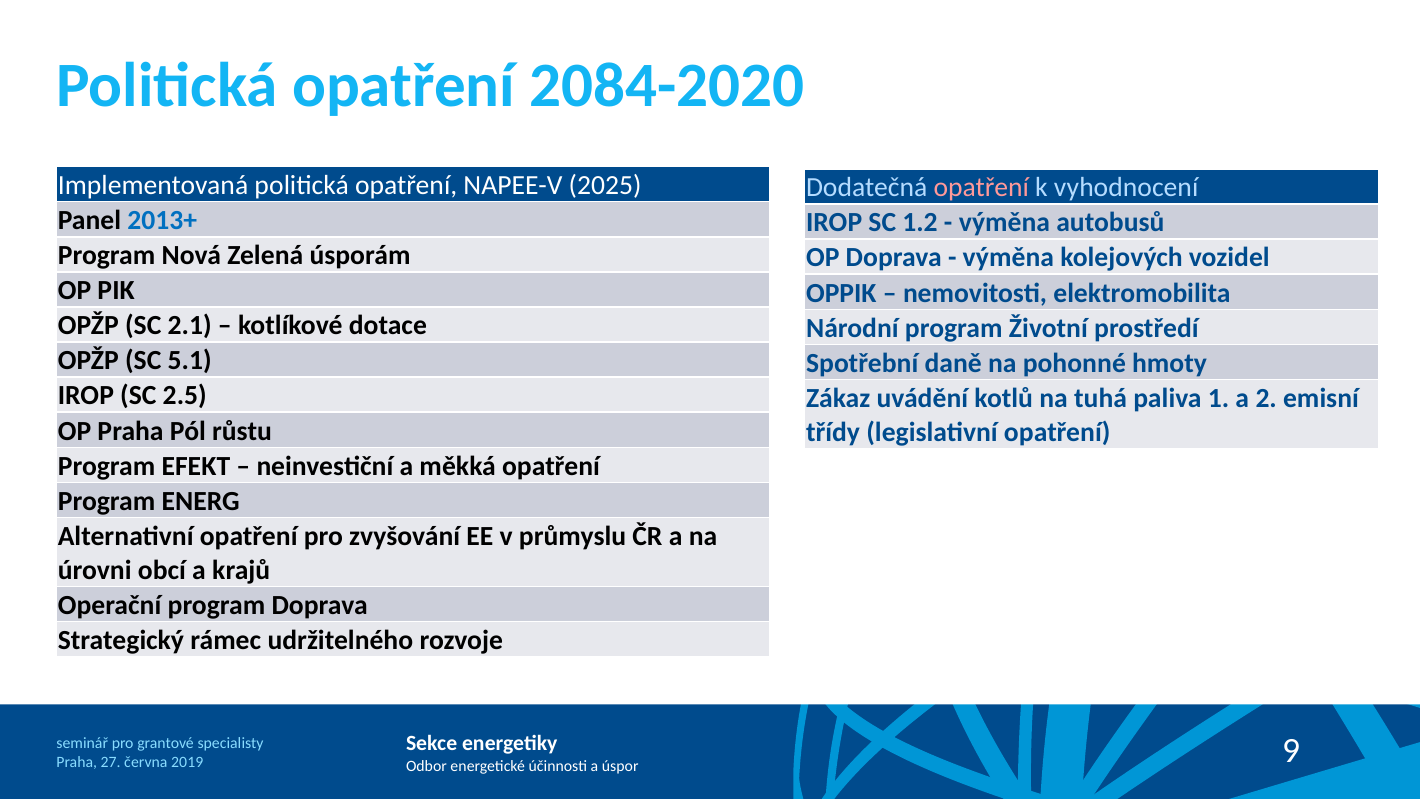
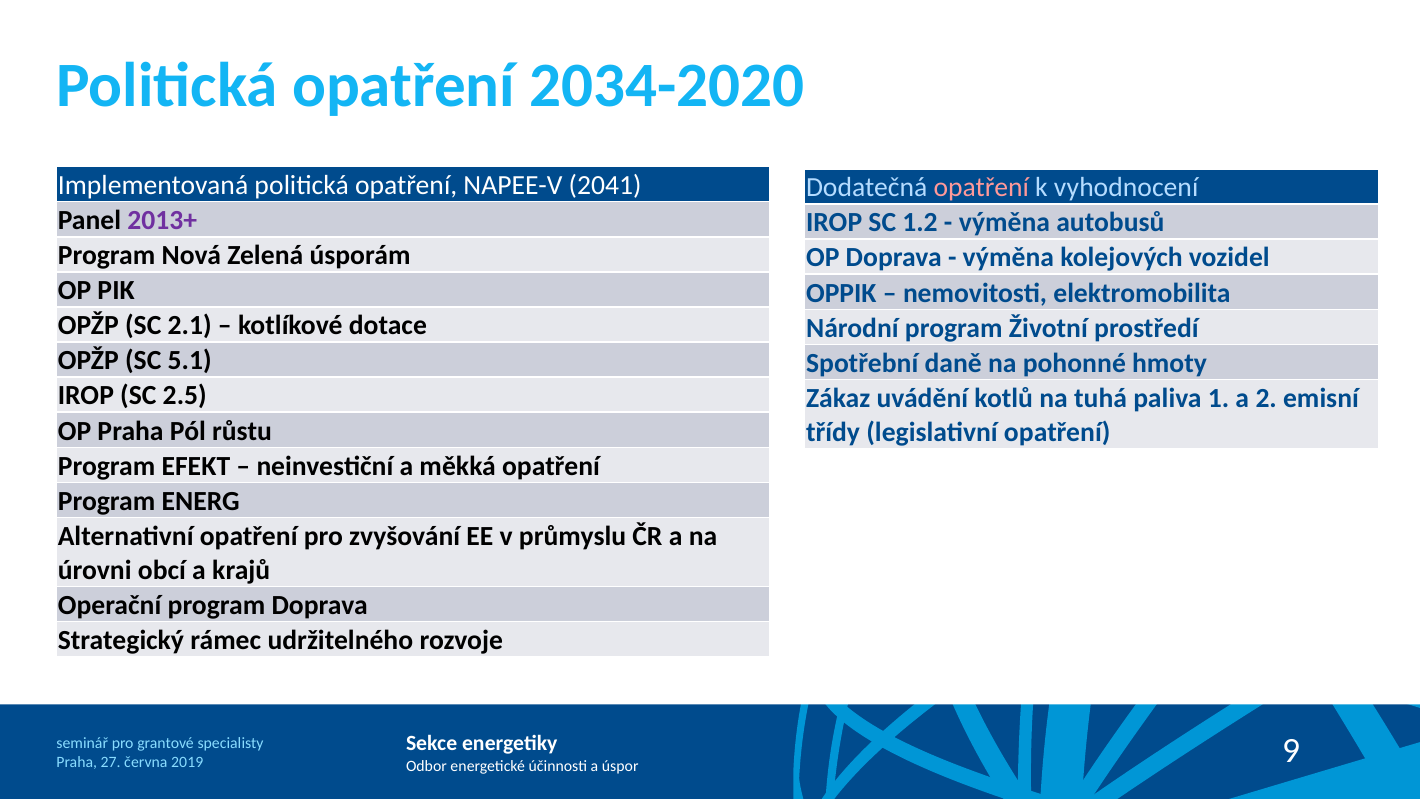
2084-2020: 2084-2020 -> 2034-2020
2025: 2025 -> 2041
2013+ colour: blue -> purple
